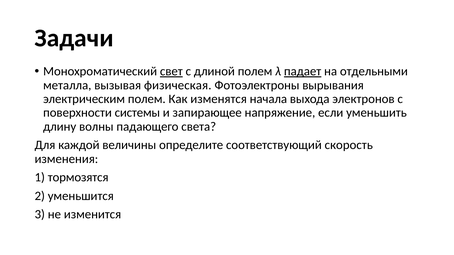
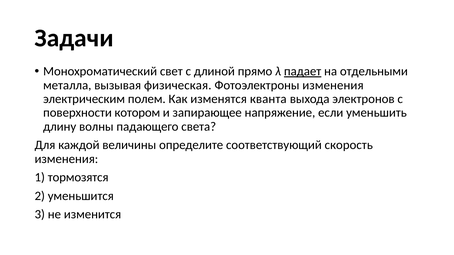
свет underline: present -> none
длиной полем: полем -> прямо
Фотоэлектроны вырывания: вырывания -> изменения
начала: начала -> кванта
системы: системы -> котором
